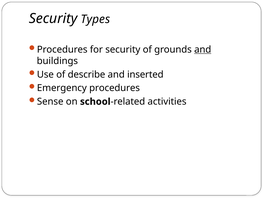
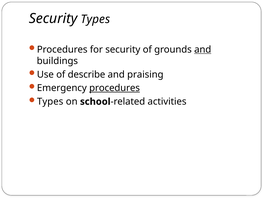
inserted: inserted -> praising
procedures at (115, 88) underline: none -> present
Sense at (50, 101): Sense -> Types
